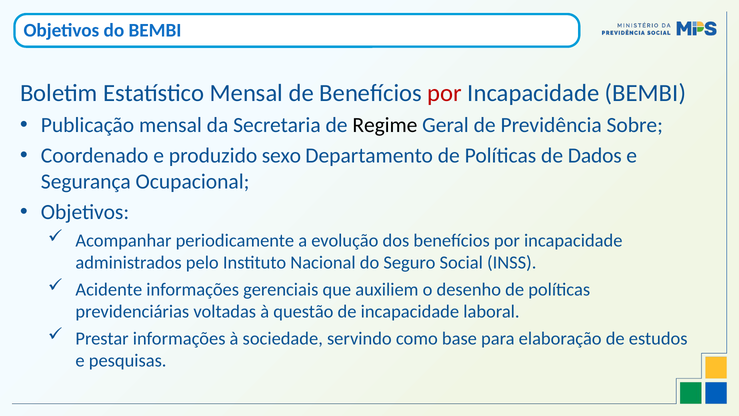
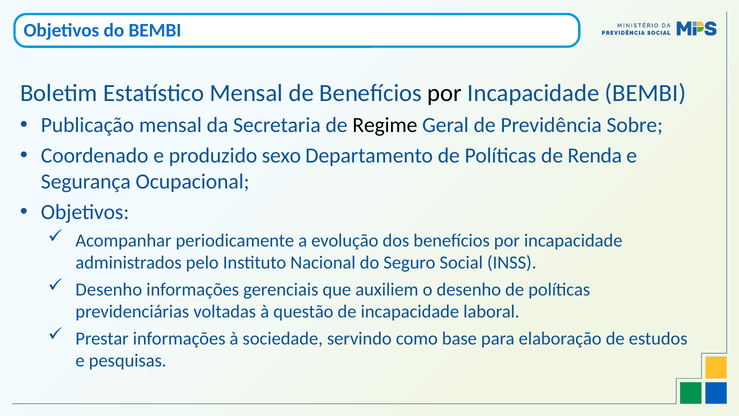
por at (445, 93) colour: red -> black
Dados: Dados -> Renda
Acidente at (109, 289): Acidente -> Desenho
